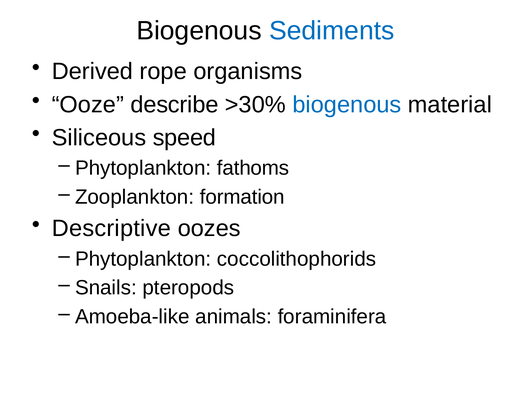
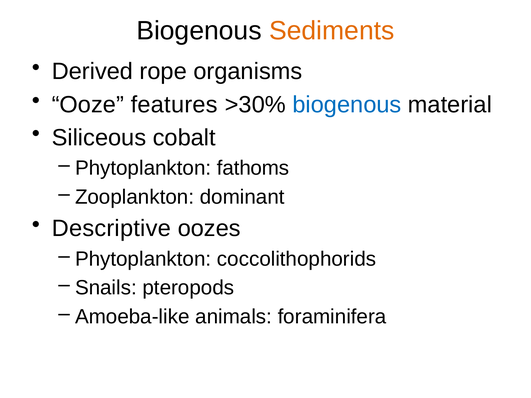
Sediments colour: blue -> orange
describe: describe -> features
speed: speed -> cobalt
formation: formation -> dominant
